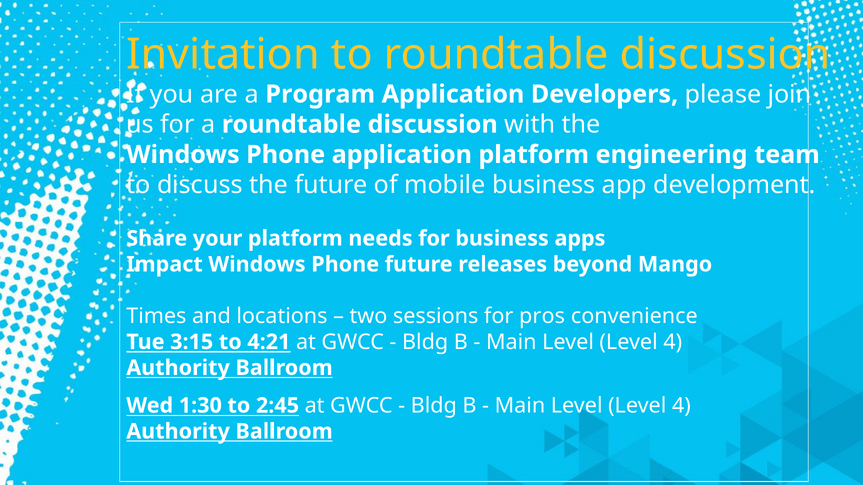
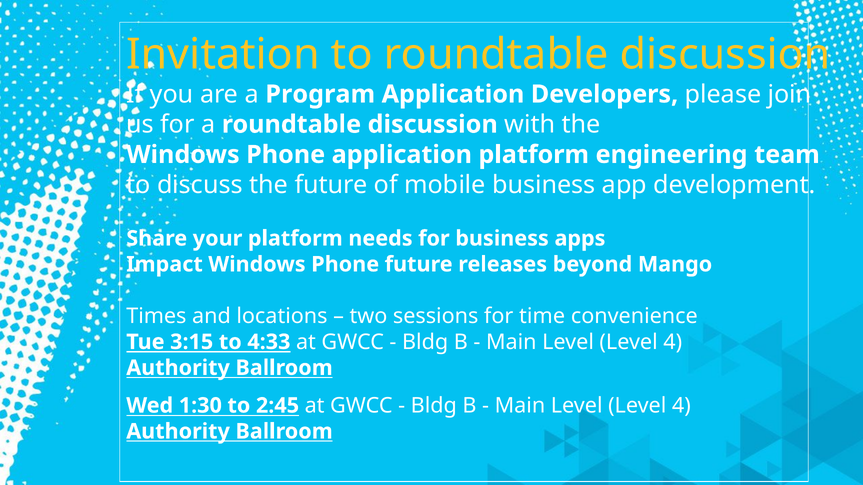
pros: pros -> time
4:21: 4:21 -> 4:33
